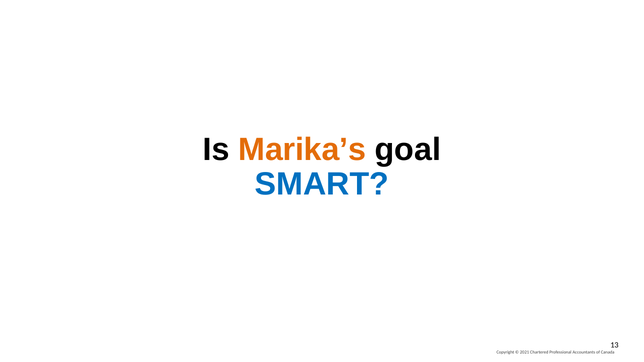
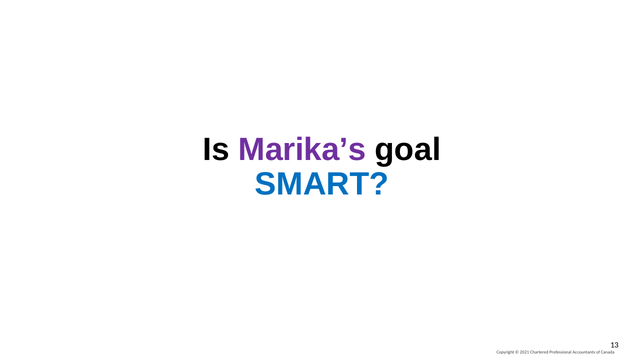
Marika’s colour: orange -> purple
